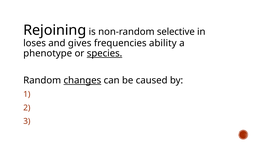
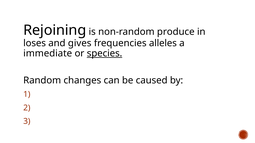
selective: selective -> produce
ability: ability -> alleles
phenotype: phenotype -> immediate
changes underline: present -> none
